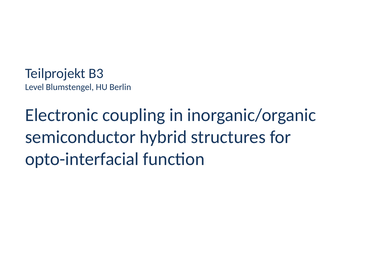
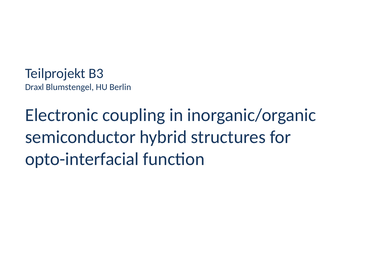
Level: Level -> Draxl
